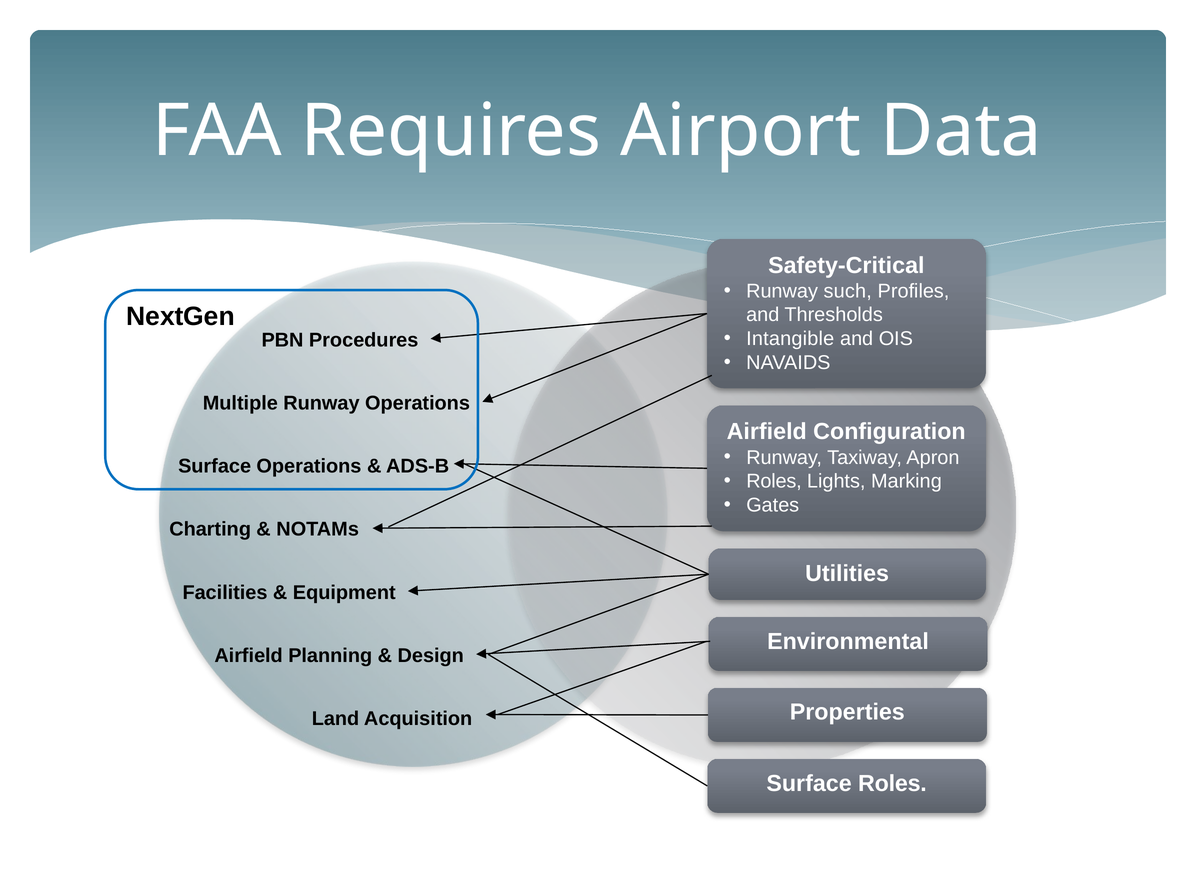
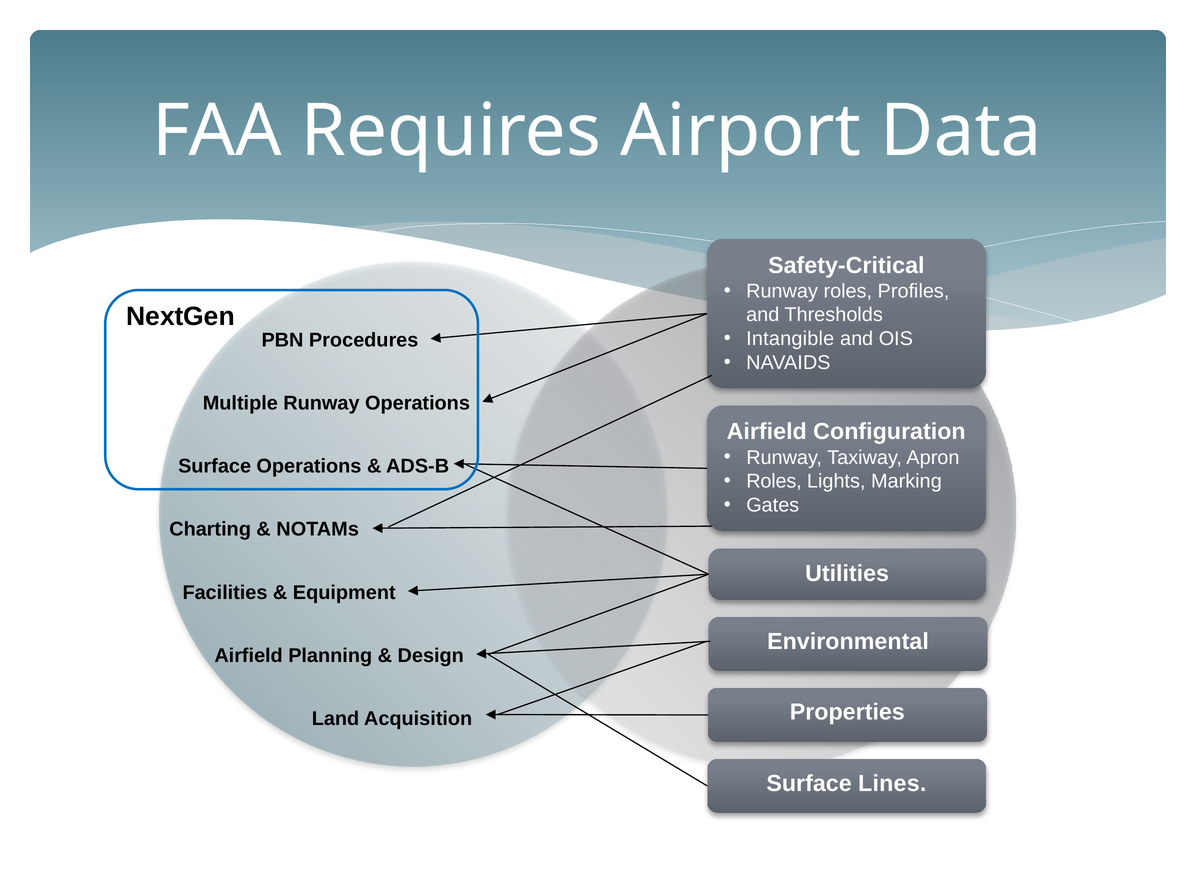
Runway such: such -> roles
Surface Roles: Roles -> Lines
